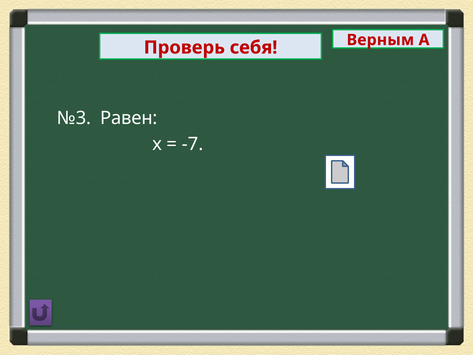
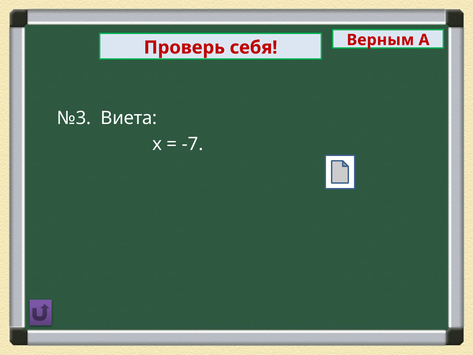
Равен: Равен -> Виета
